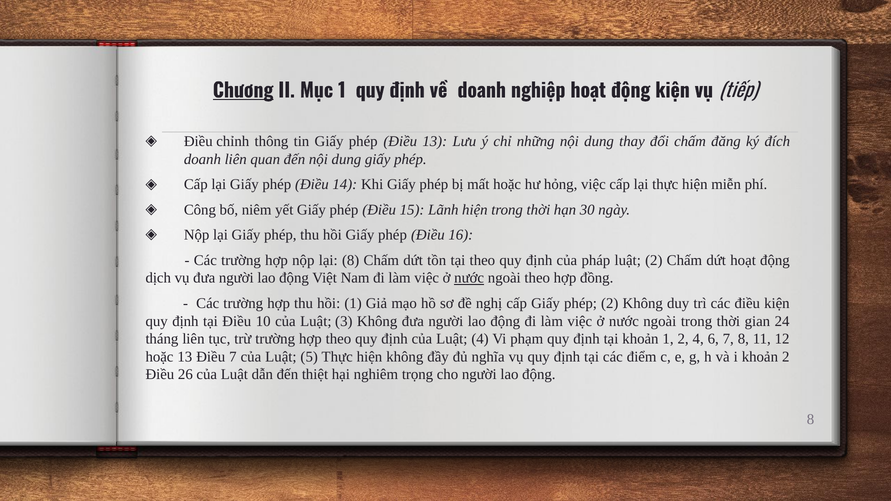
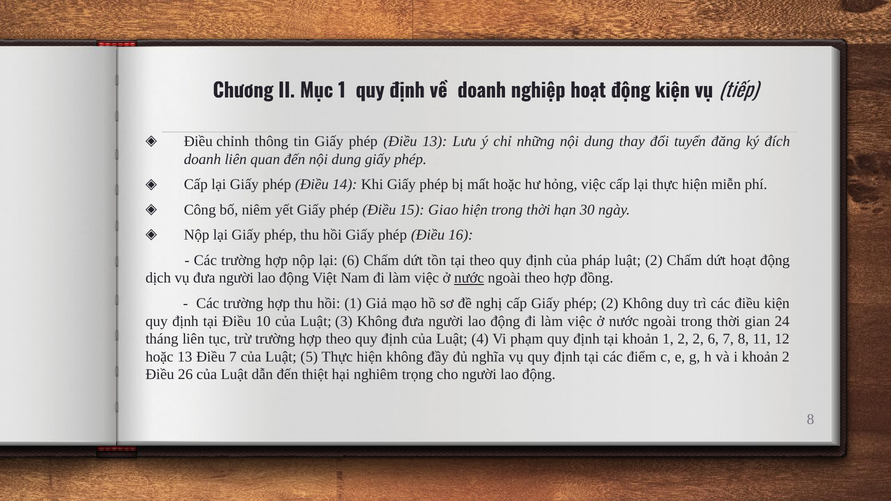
Chương underline: present -> none
đổi chấm: chấm -> tuyển
Lãnh: Lãnh -> Giao
lại 8: 8 -> 6
2 4: 4 -> 2
